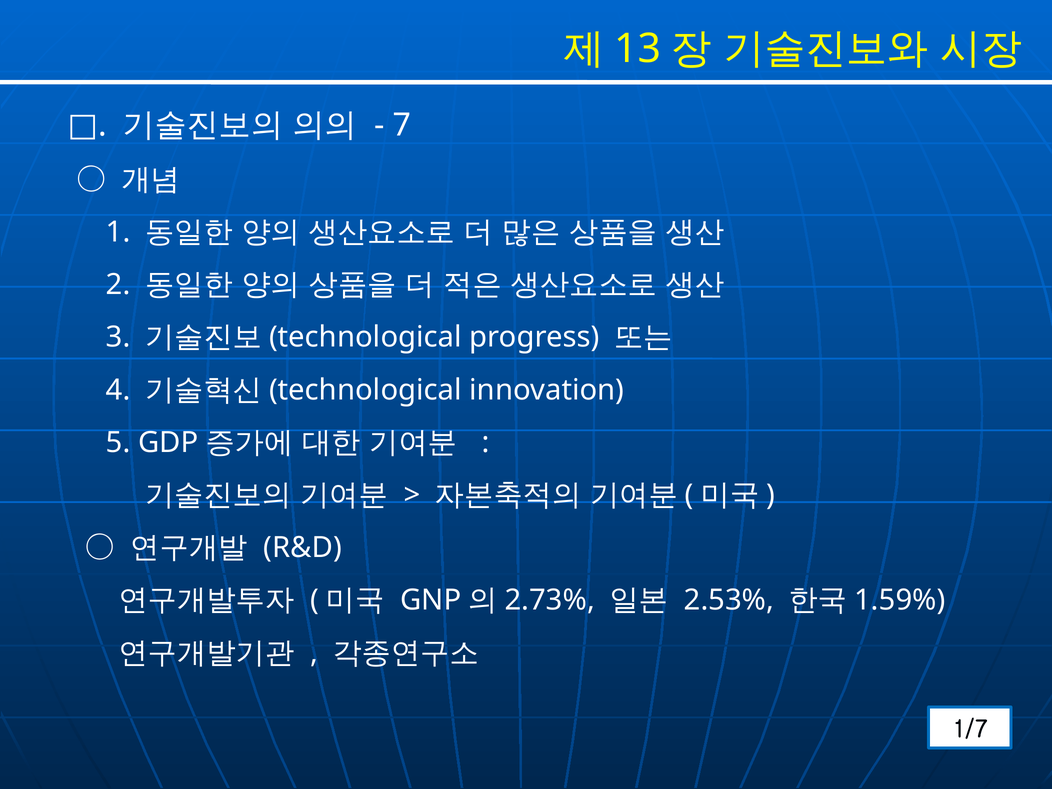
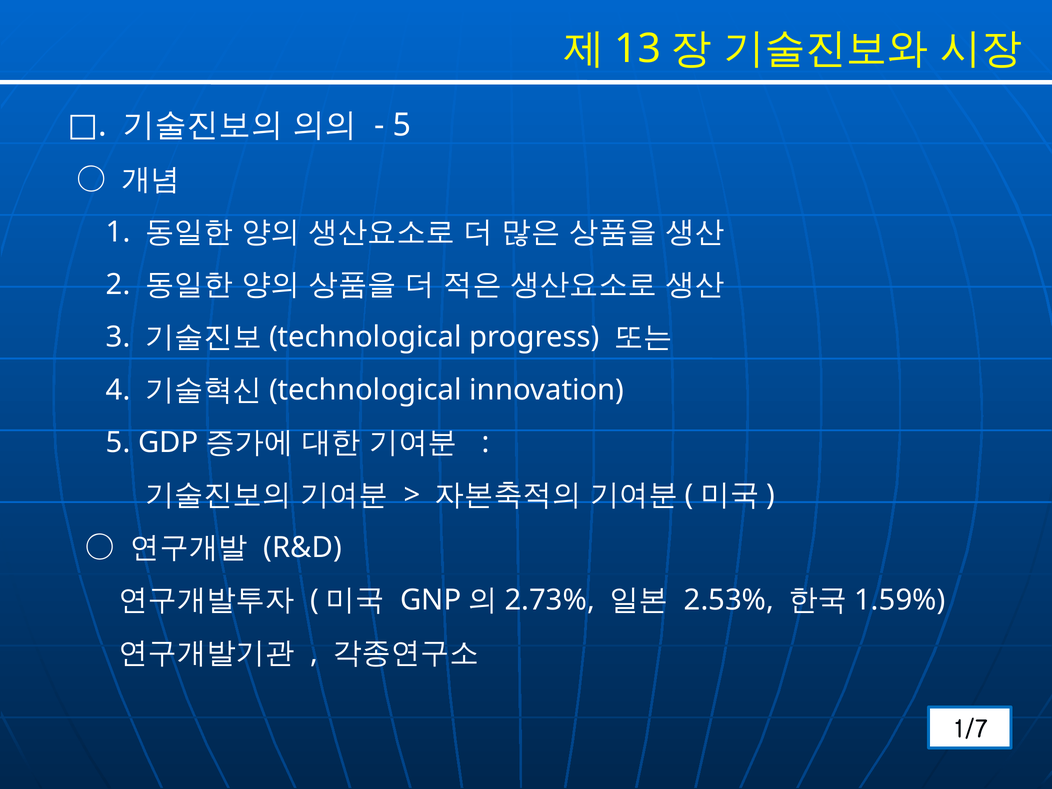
7 at (402, 125): 7 -> 5
